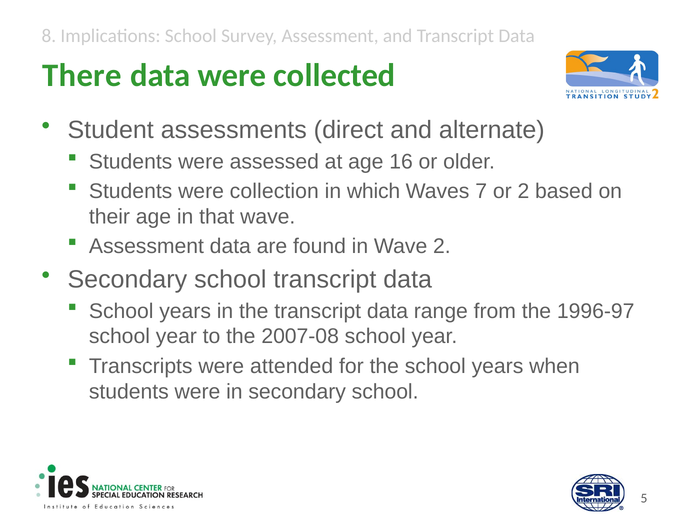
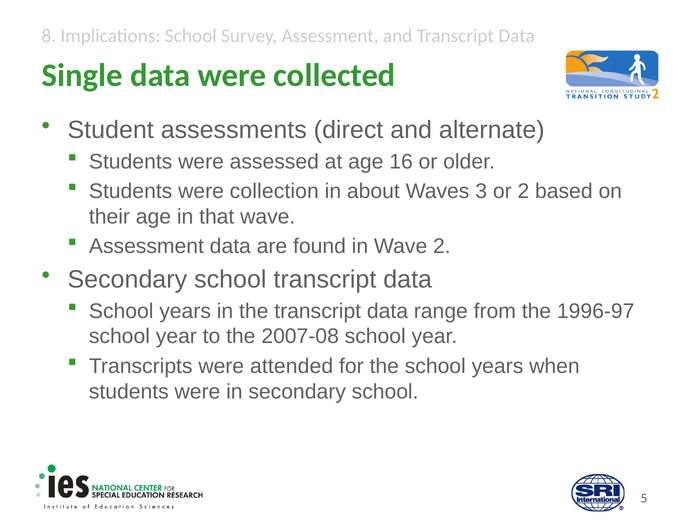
There: There -> Single
which: which -> about
7: 7 -> 3
